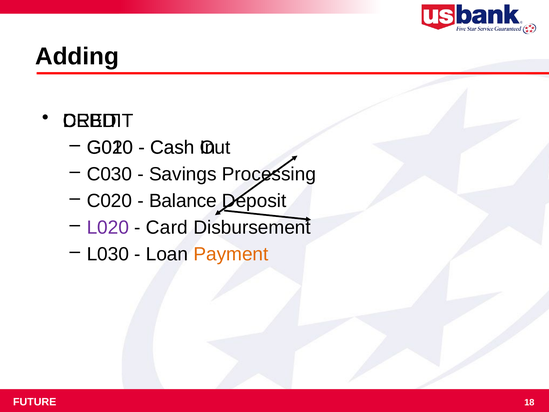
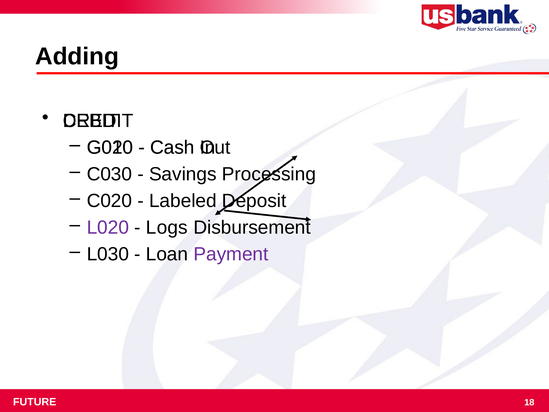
Balance: Balance -> Labeled
Card: Card -> Logs
Payment colour: orange -> purple
